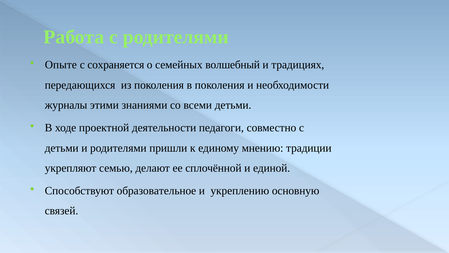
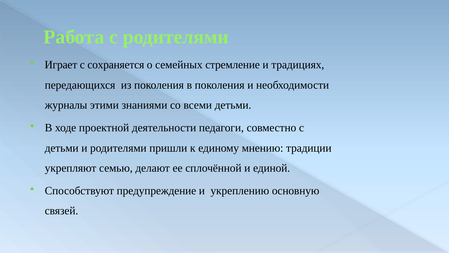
Опыте: Опыте -> Играет
волшебный: волшебный -> стремление
образовательное: образовательное -> предупреждение
